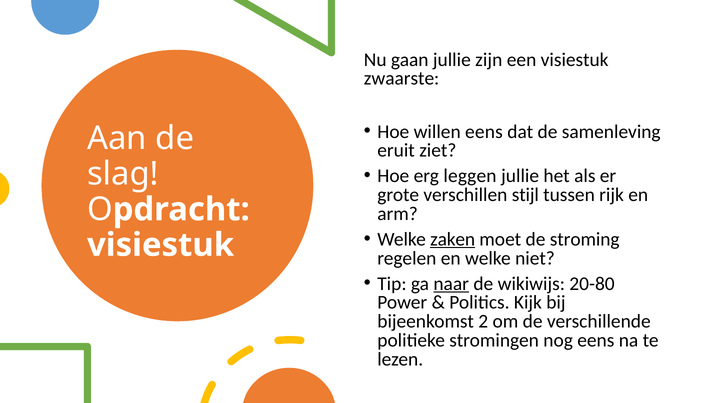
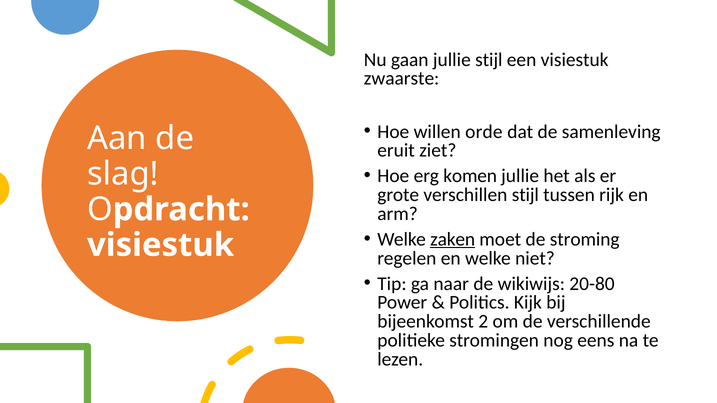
jullie zijn: zijn -> stijl
willen eens: eens -> orde
leggen: leggen -> komen
naar underline: present -> none
